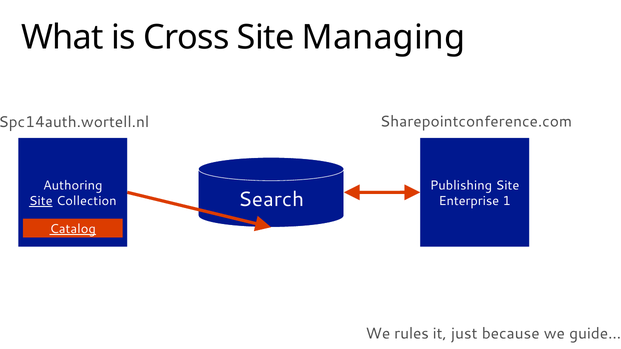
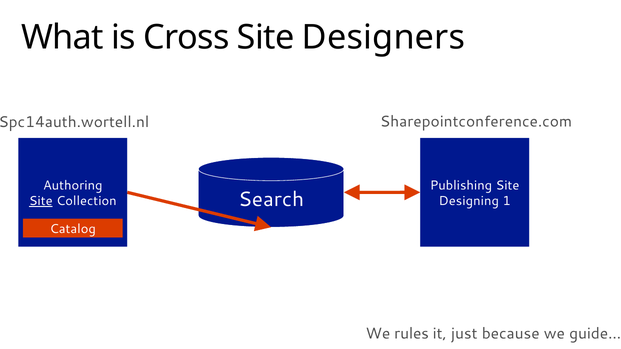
Managing: Managing -> Designers
Enterprise: Enterprise -> Designing
Catalog underline: present -> none
